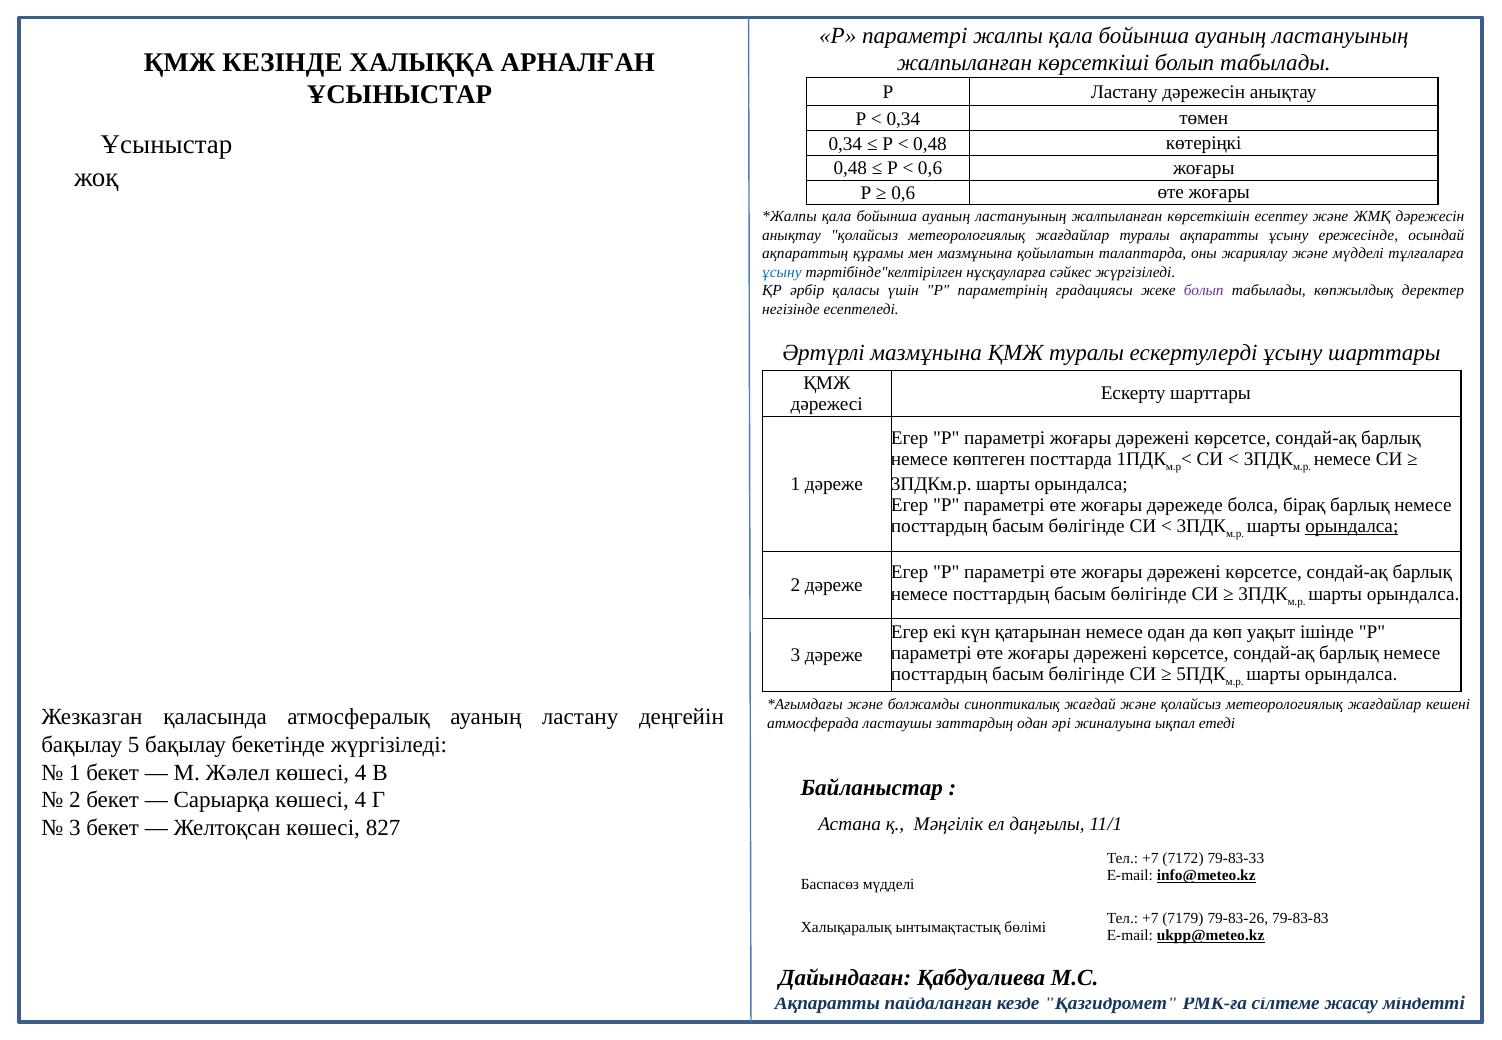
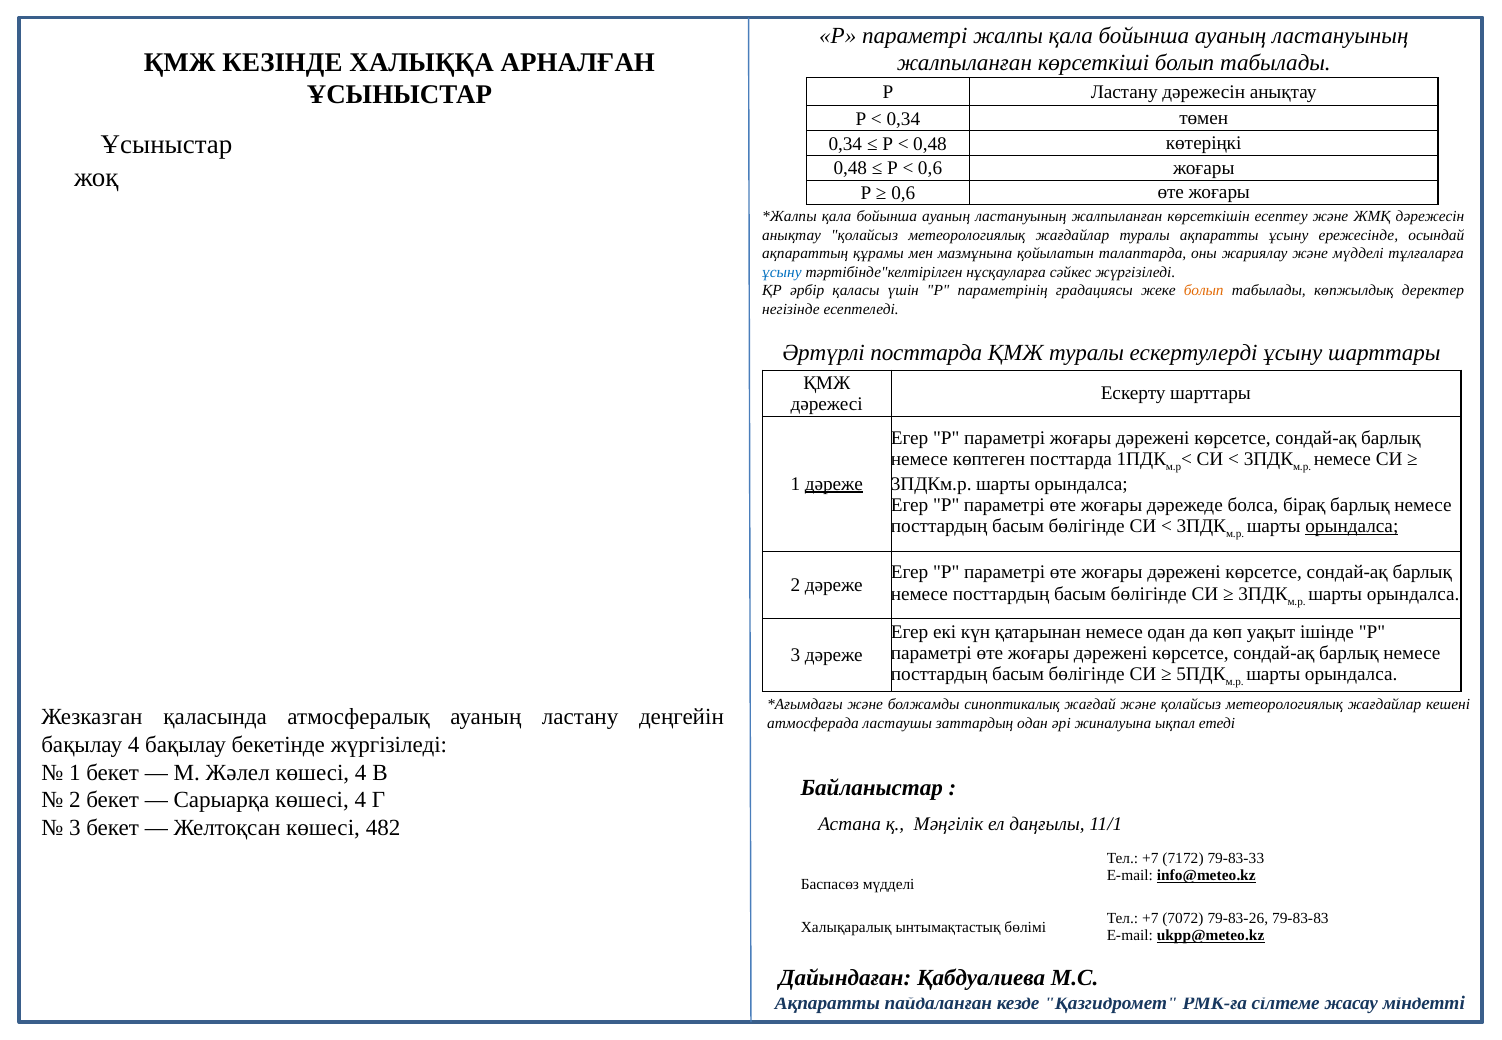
болып at (1204, 291) colour: purple -> orange
Әртүрлі мазмұнына: мазмұнына -> посттарда
дәреже at (834, 484) underline: none -> present
бақылау 5: 5 -> 4
827: 827 -> 482
7179: 7179 -> 7072
